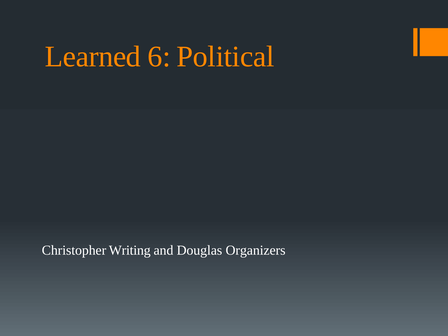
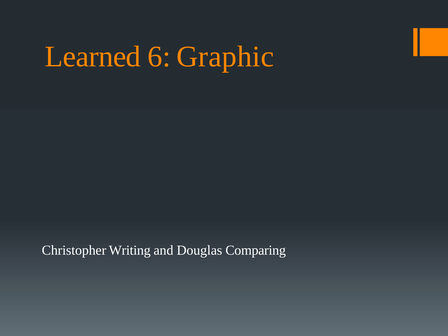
Political: Political -> Graphic
Organizers: Organizers -> Comparing
